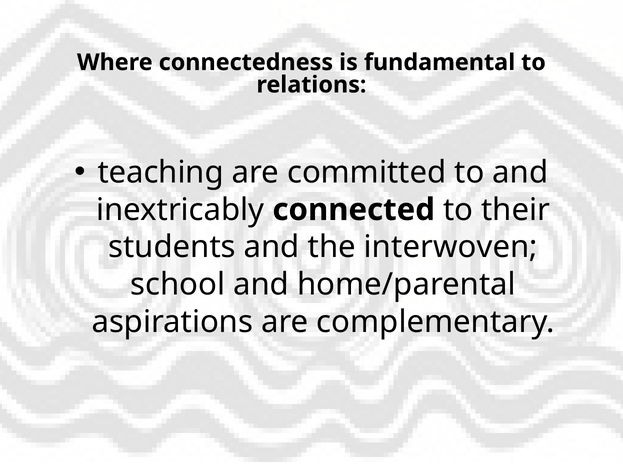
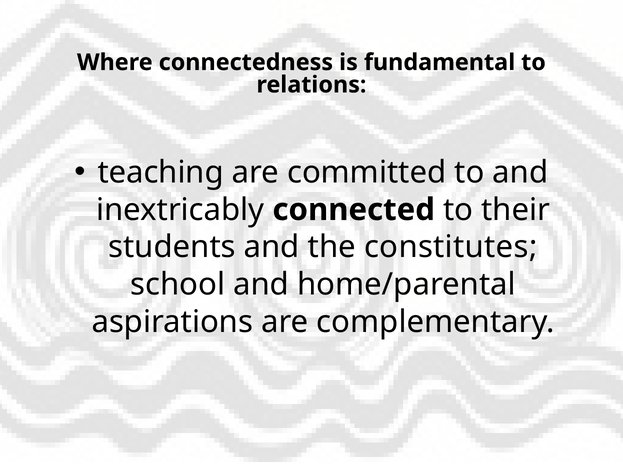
interwoven: interwoven -> constitutes
